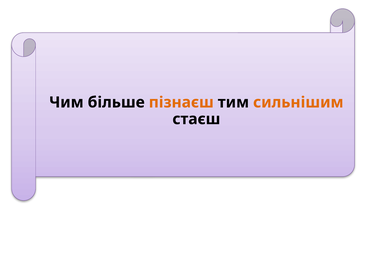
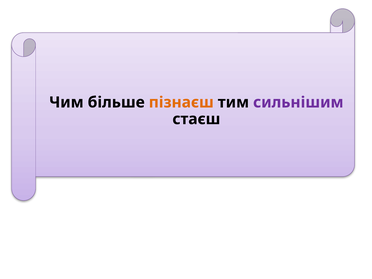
сильнішим colour: orange -> purple
